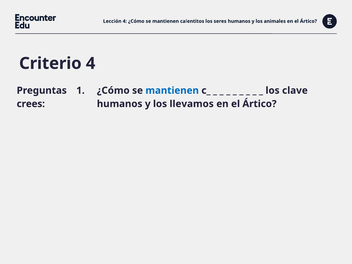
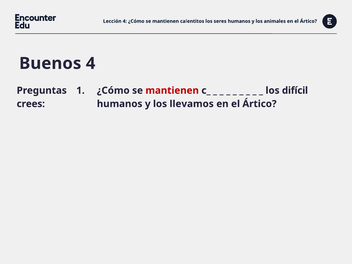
Criterio: Criterio -> Buenos
mantienen at (172, 90) colour: blue -> red
clave: clave -> difícil
